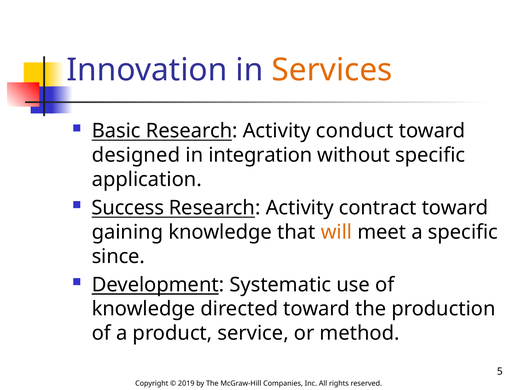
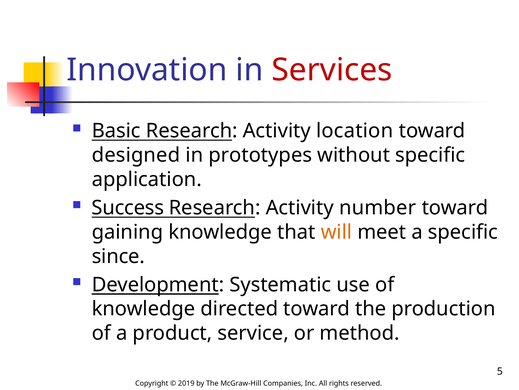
Services colour: orange -> red
conduct: conduct -> location
integration: integration -> prototypes
contract: contract -> number
